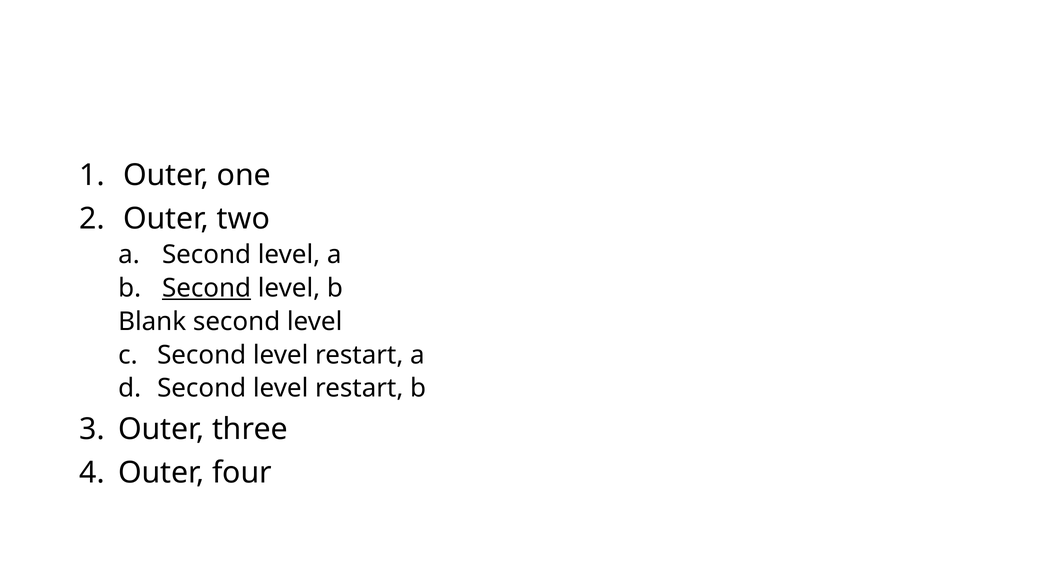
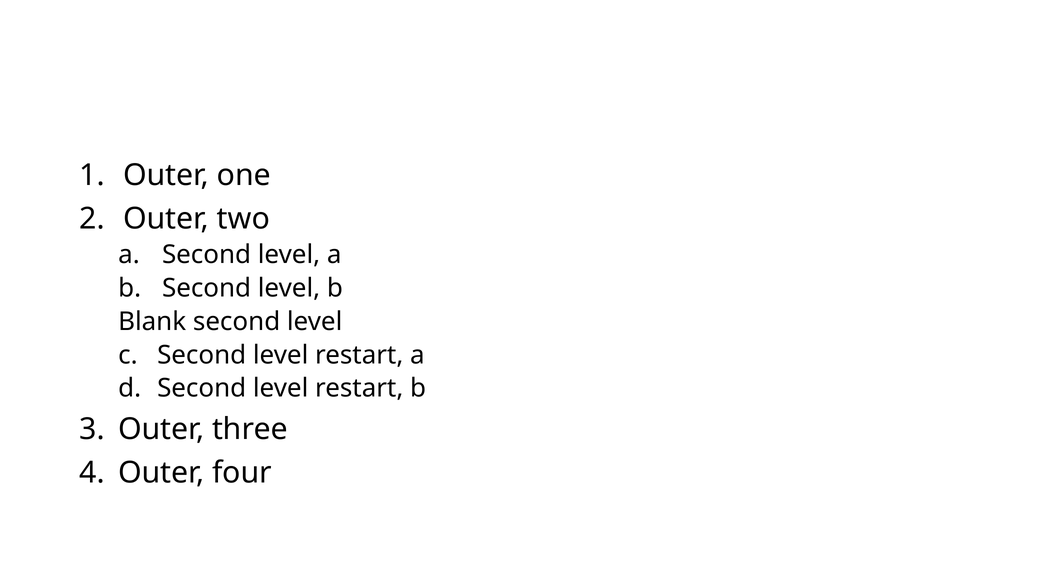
Second at (207, 288) underline: present -> none
